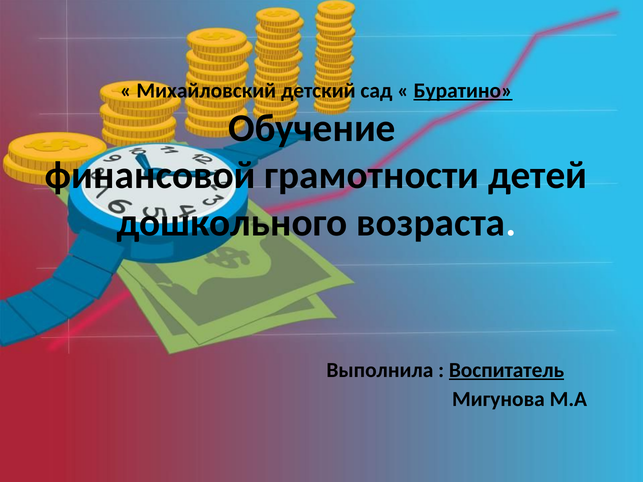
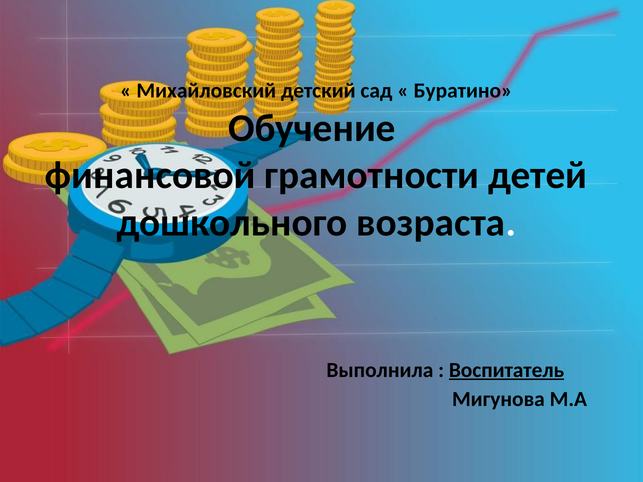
Буратино underline: present -> none
